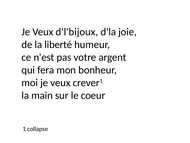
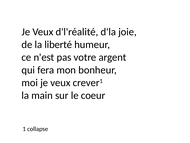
d'l'bijoux: d'l'bijoux -> d'l'réalité
